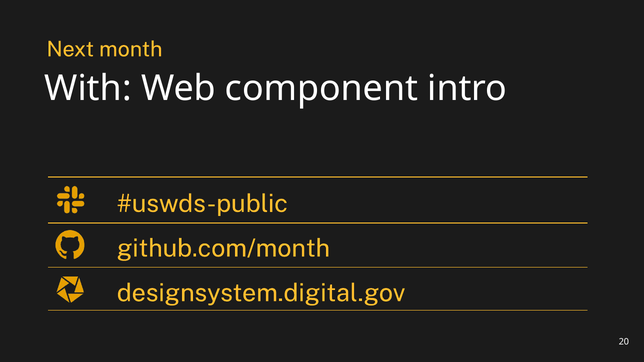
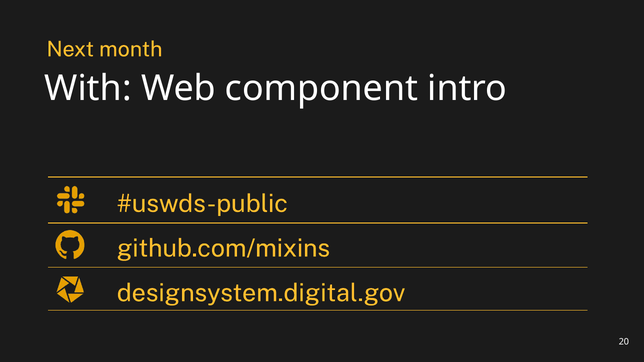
github.com/month: github.com/month -> github.com/mixins
